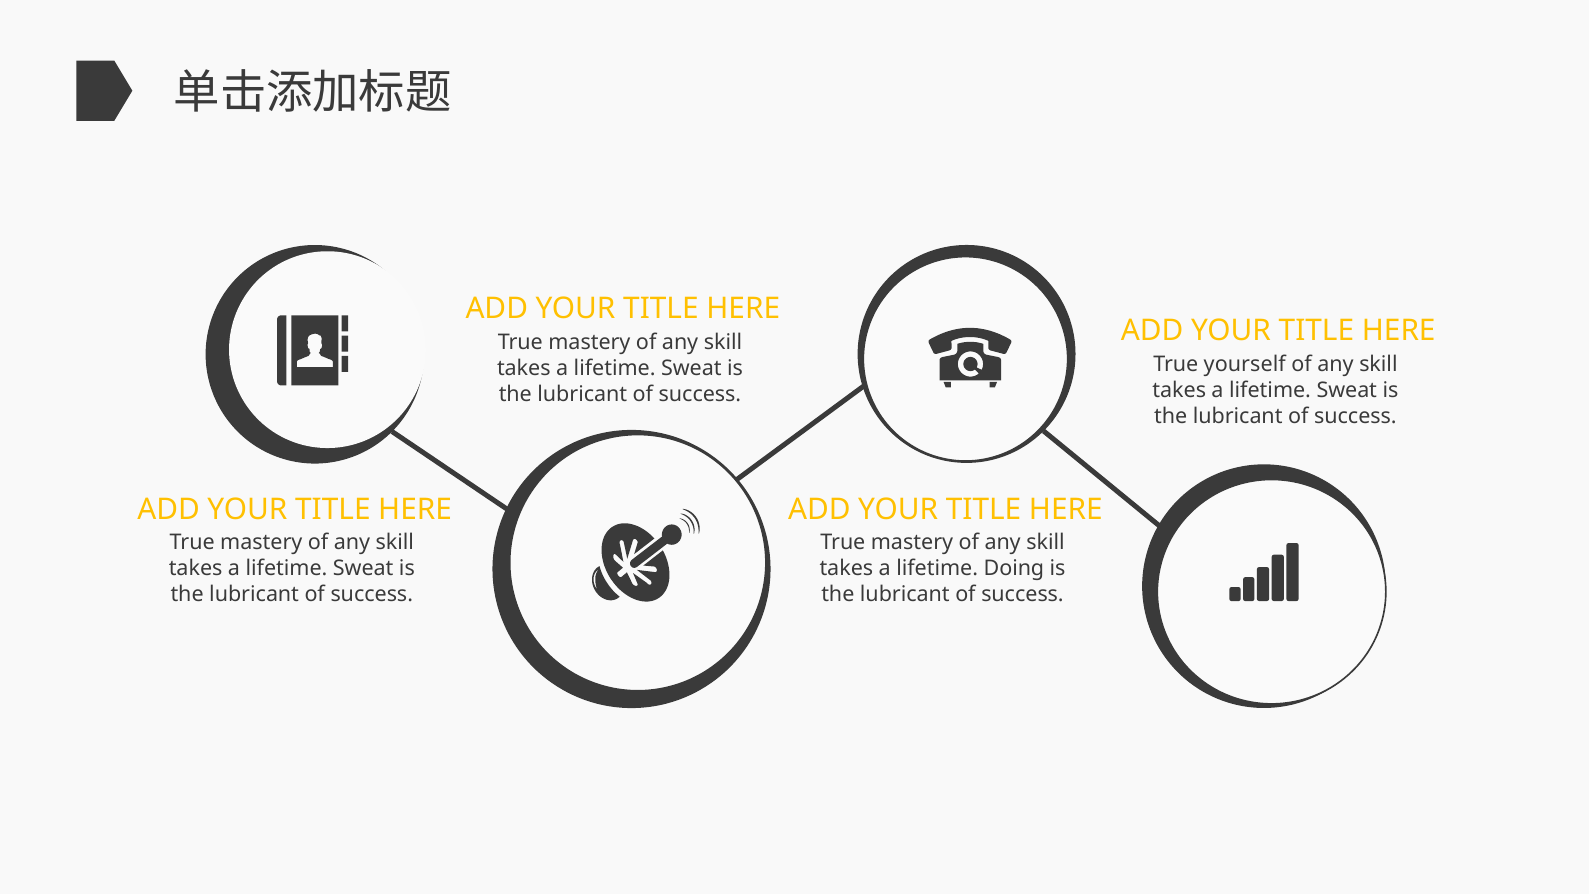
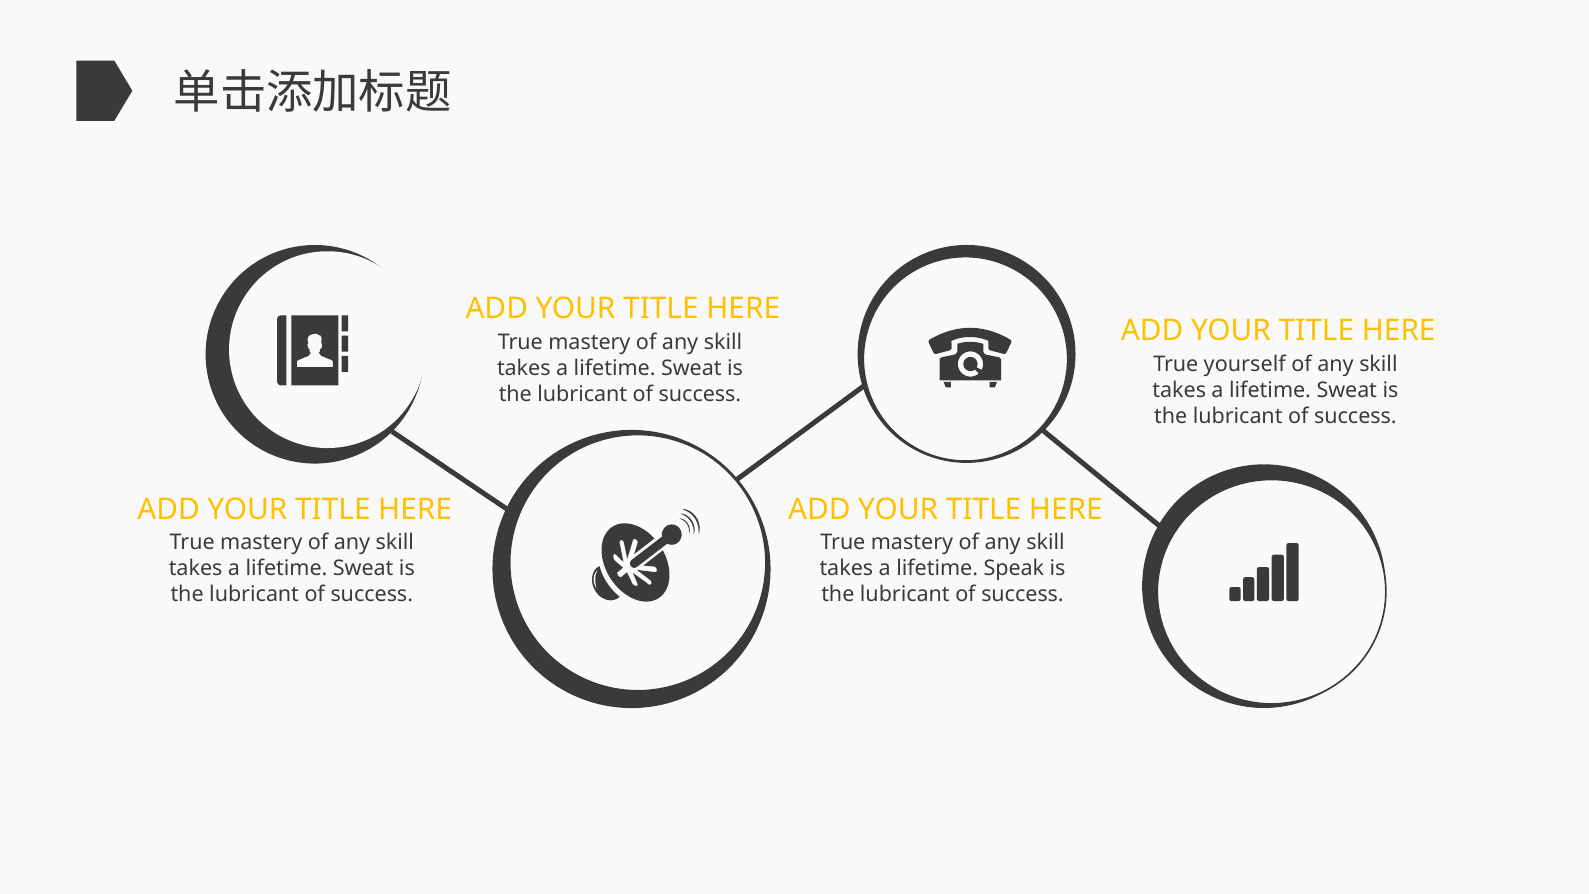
Doing: Doing -> Speak
